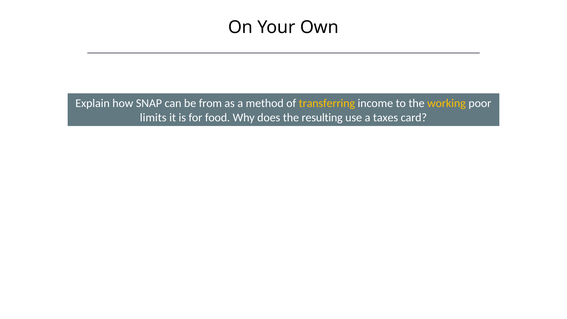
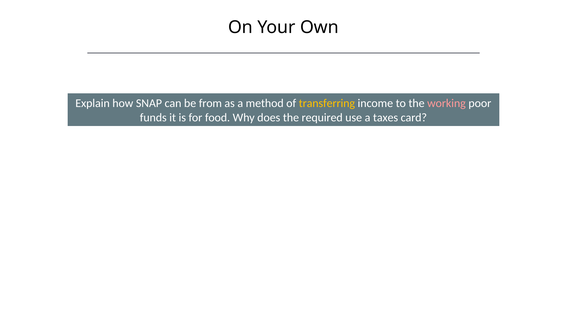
working colour: yellow -> pink
limits: limits -> funds
resulting: resulting -> required
